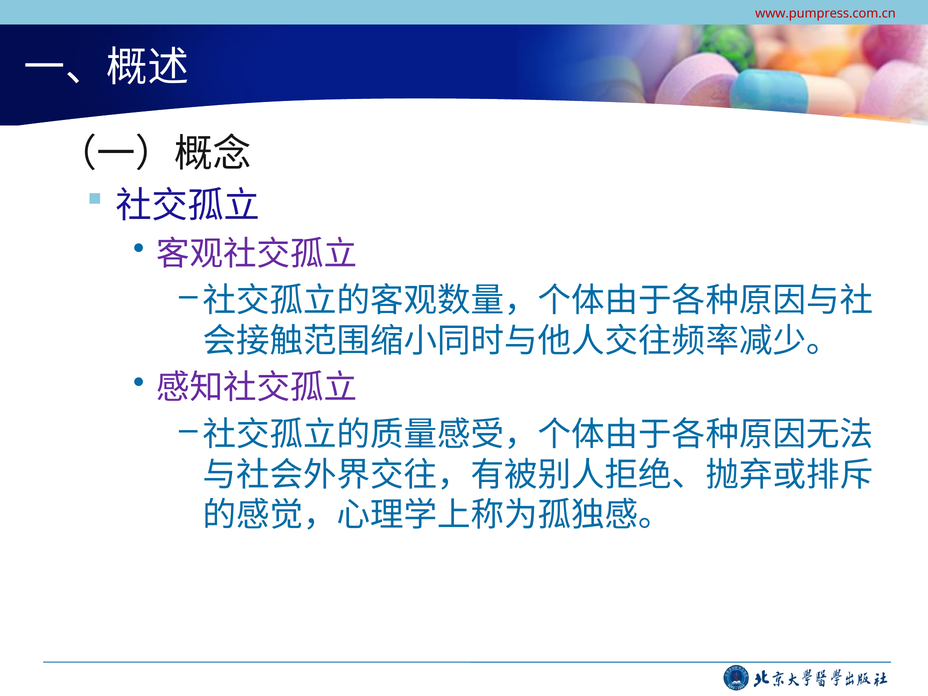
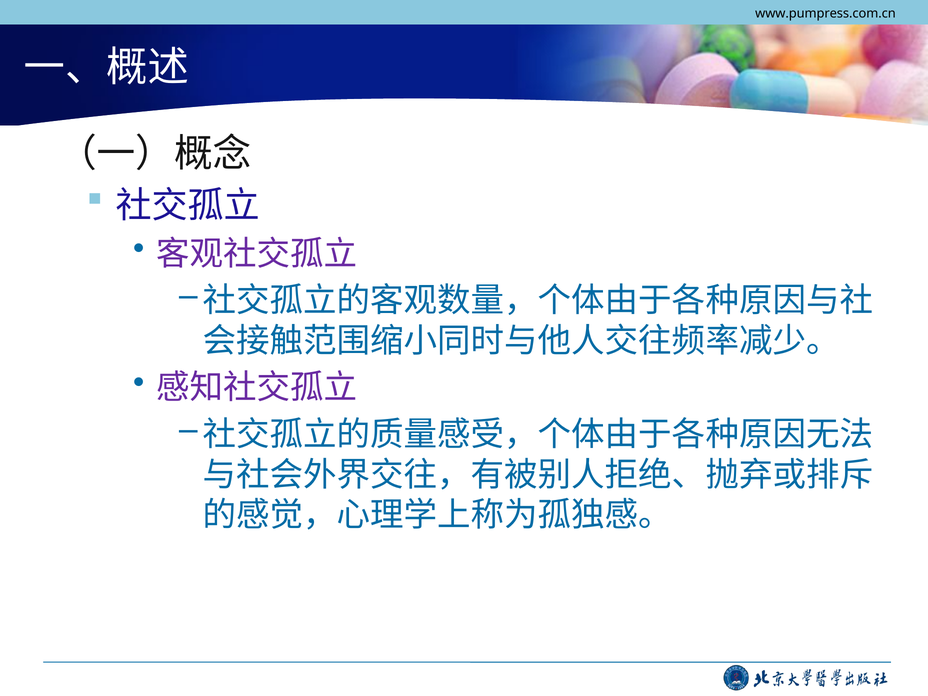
www.pumpress.com.cn colour: red -> black
